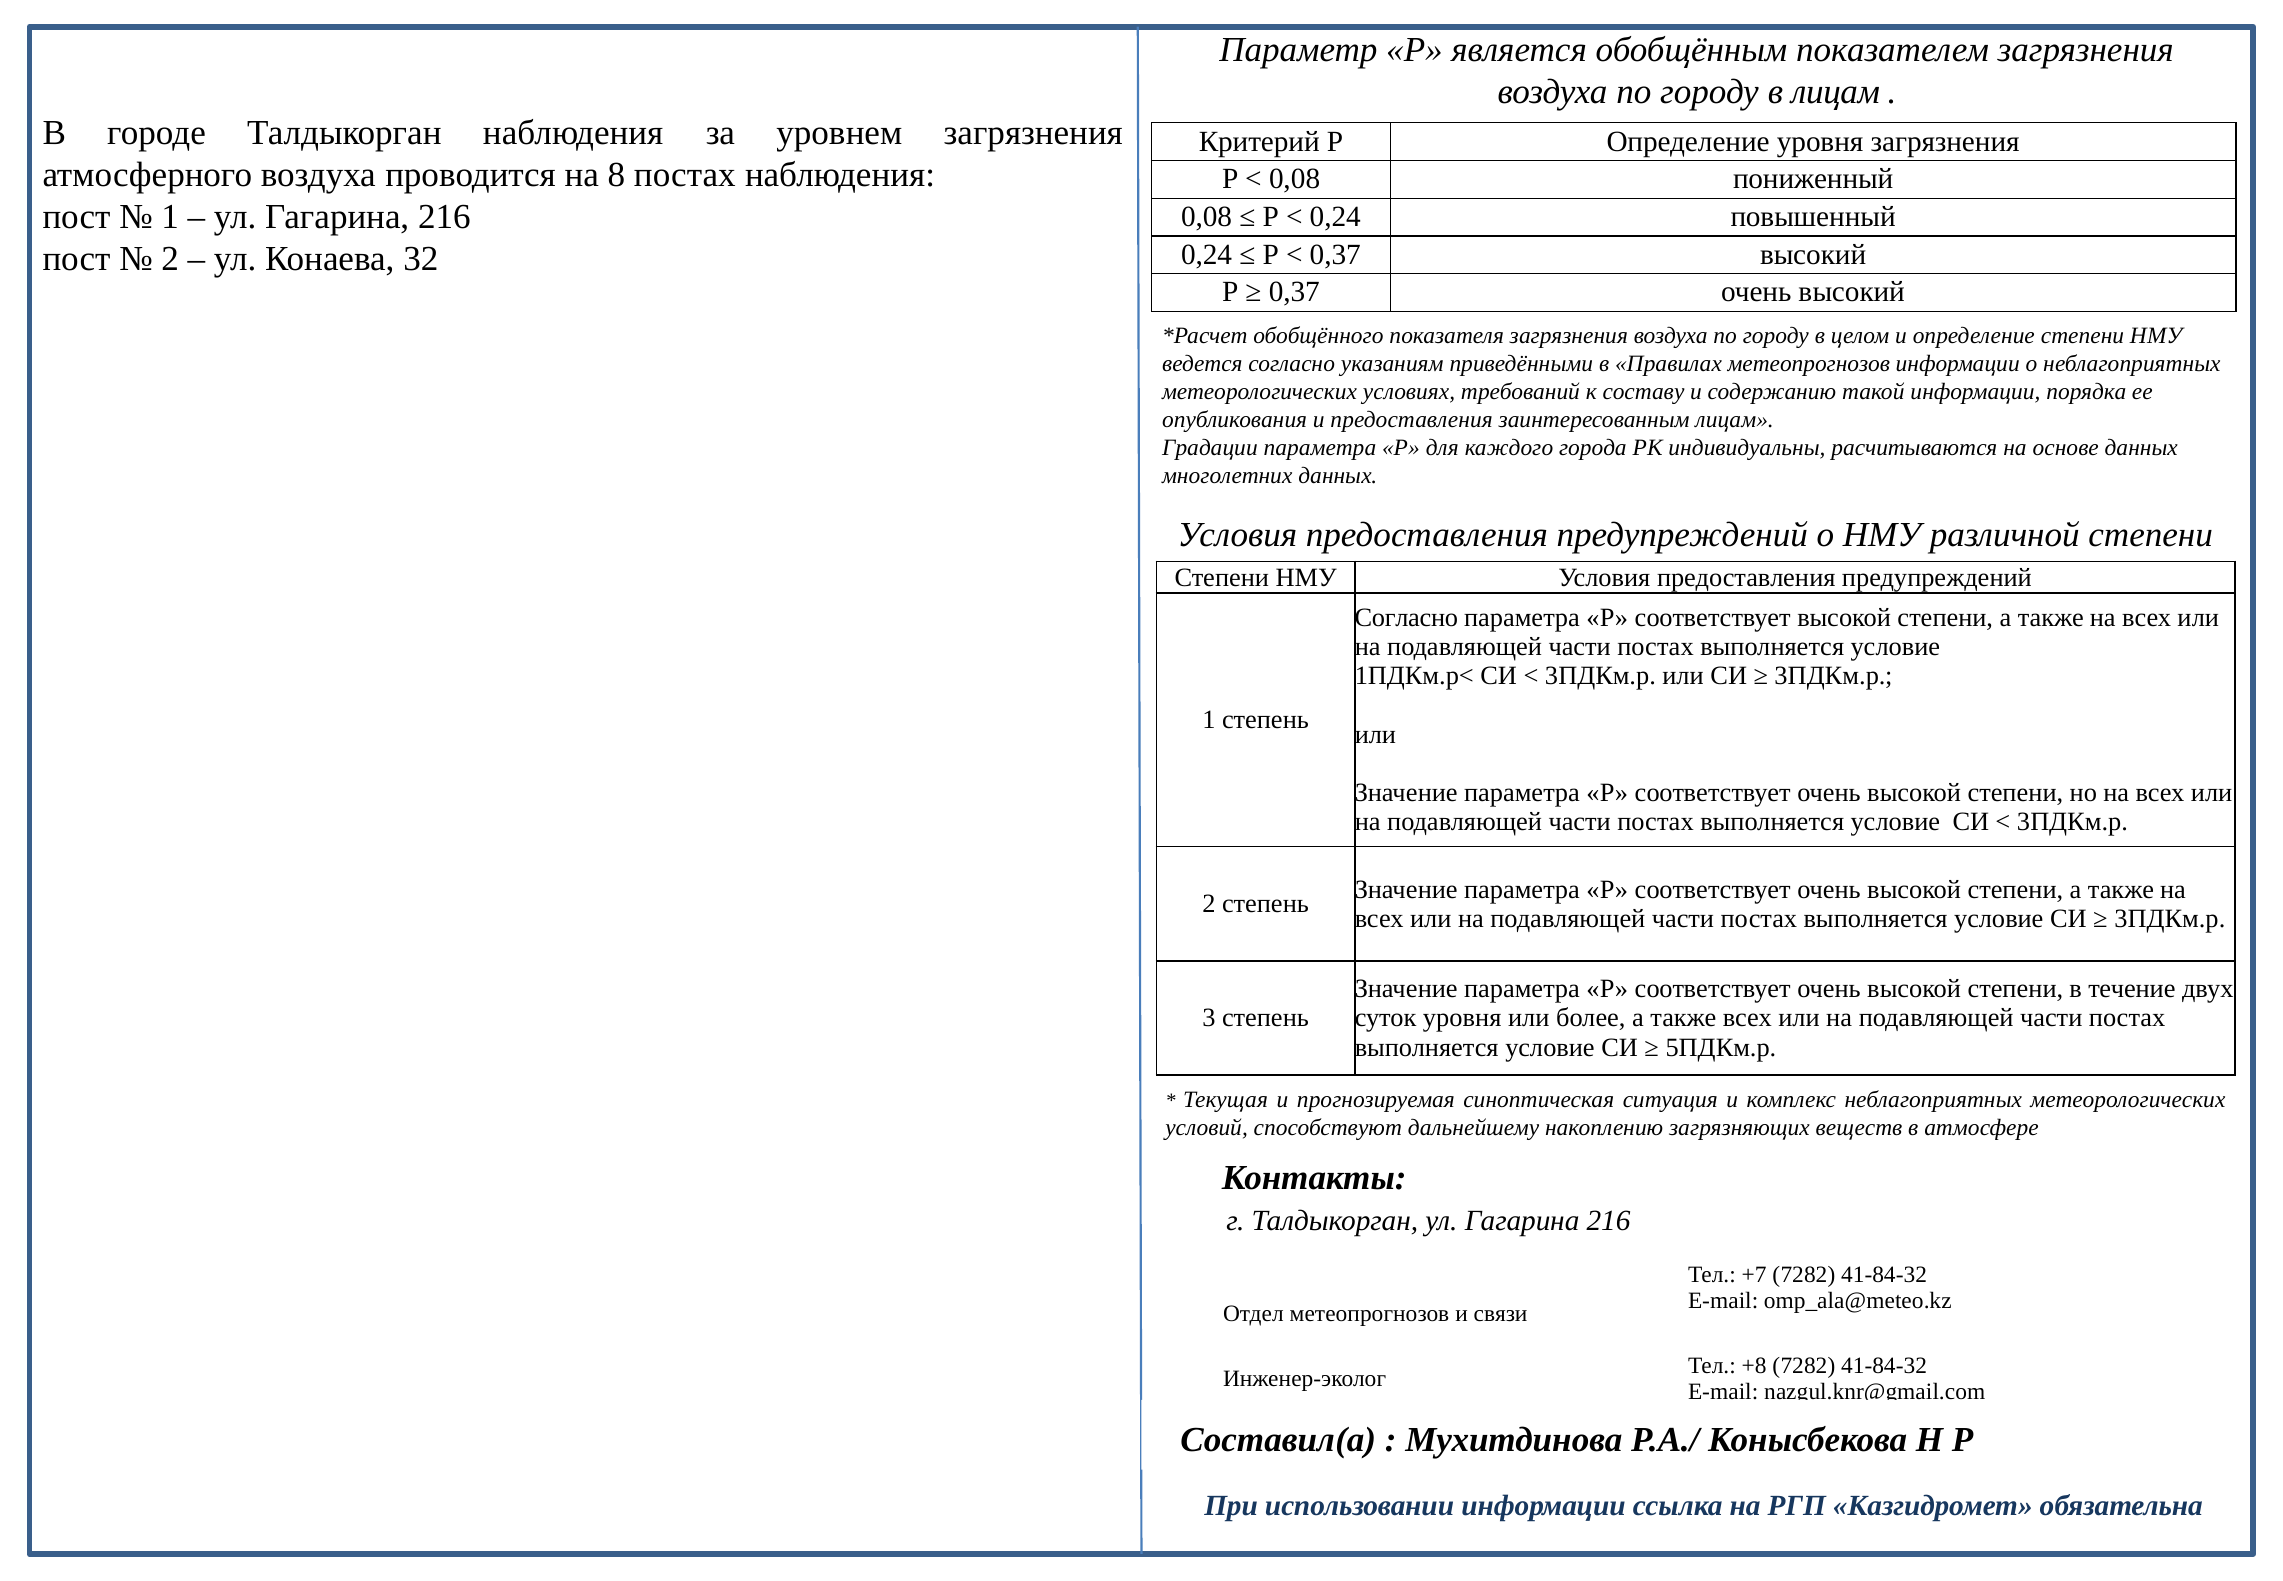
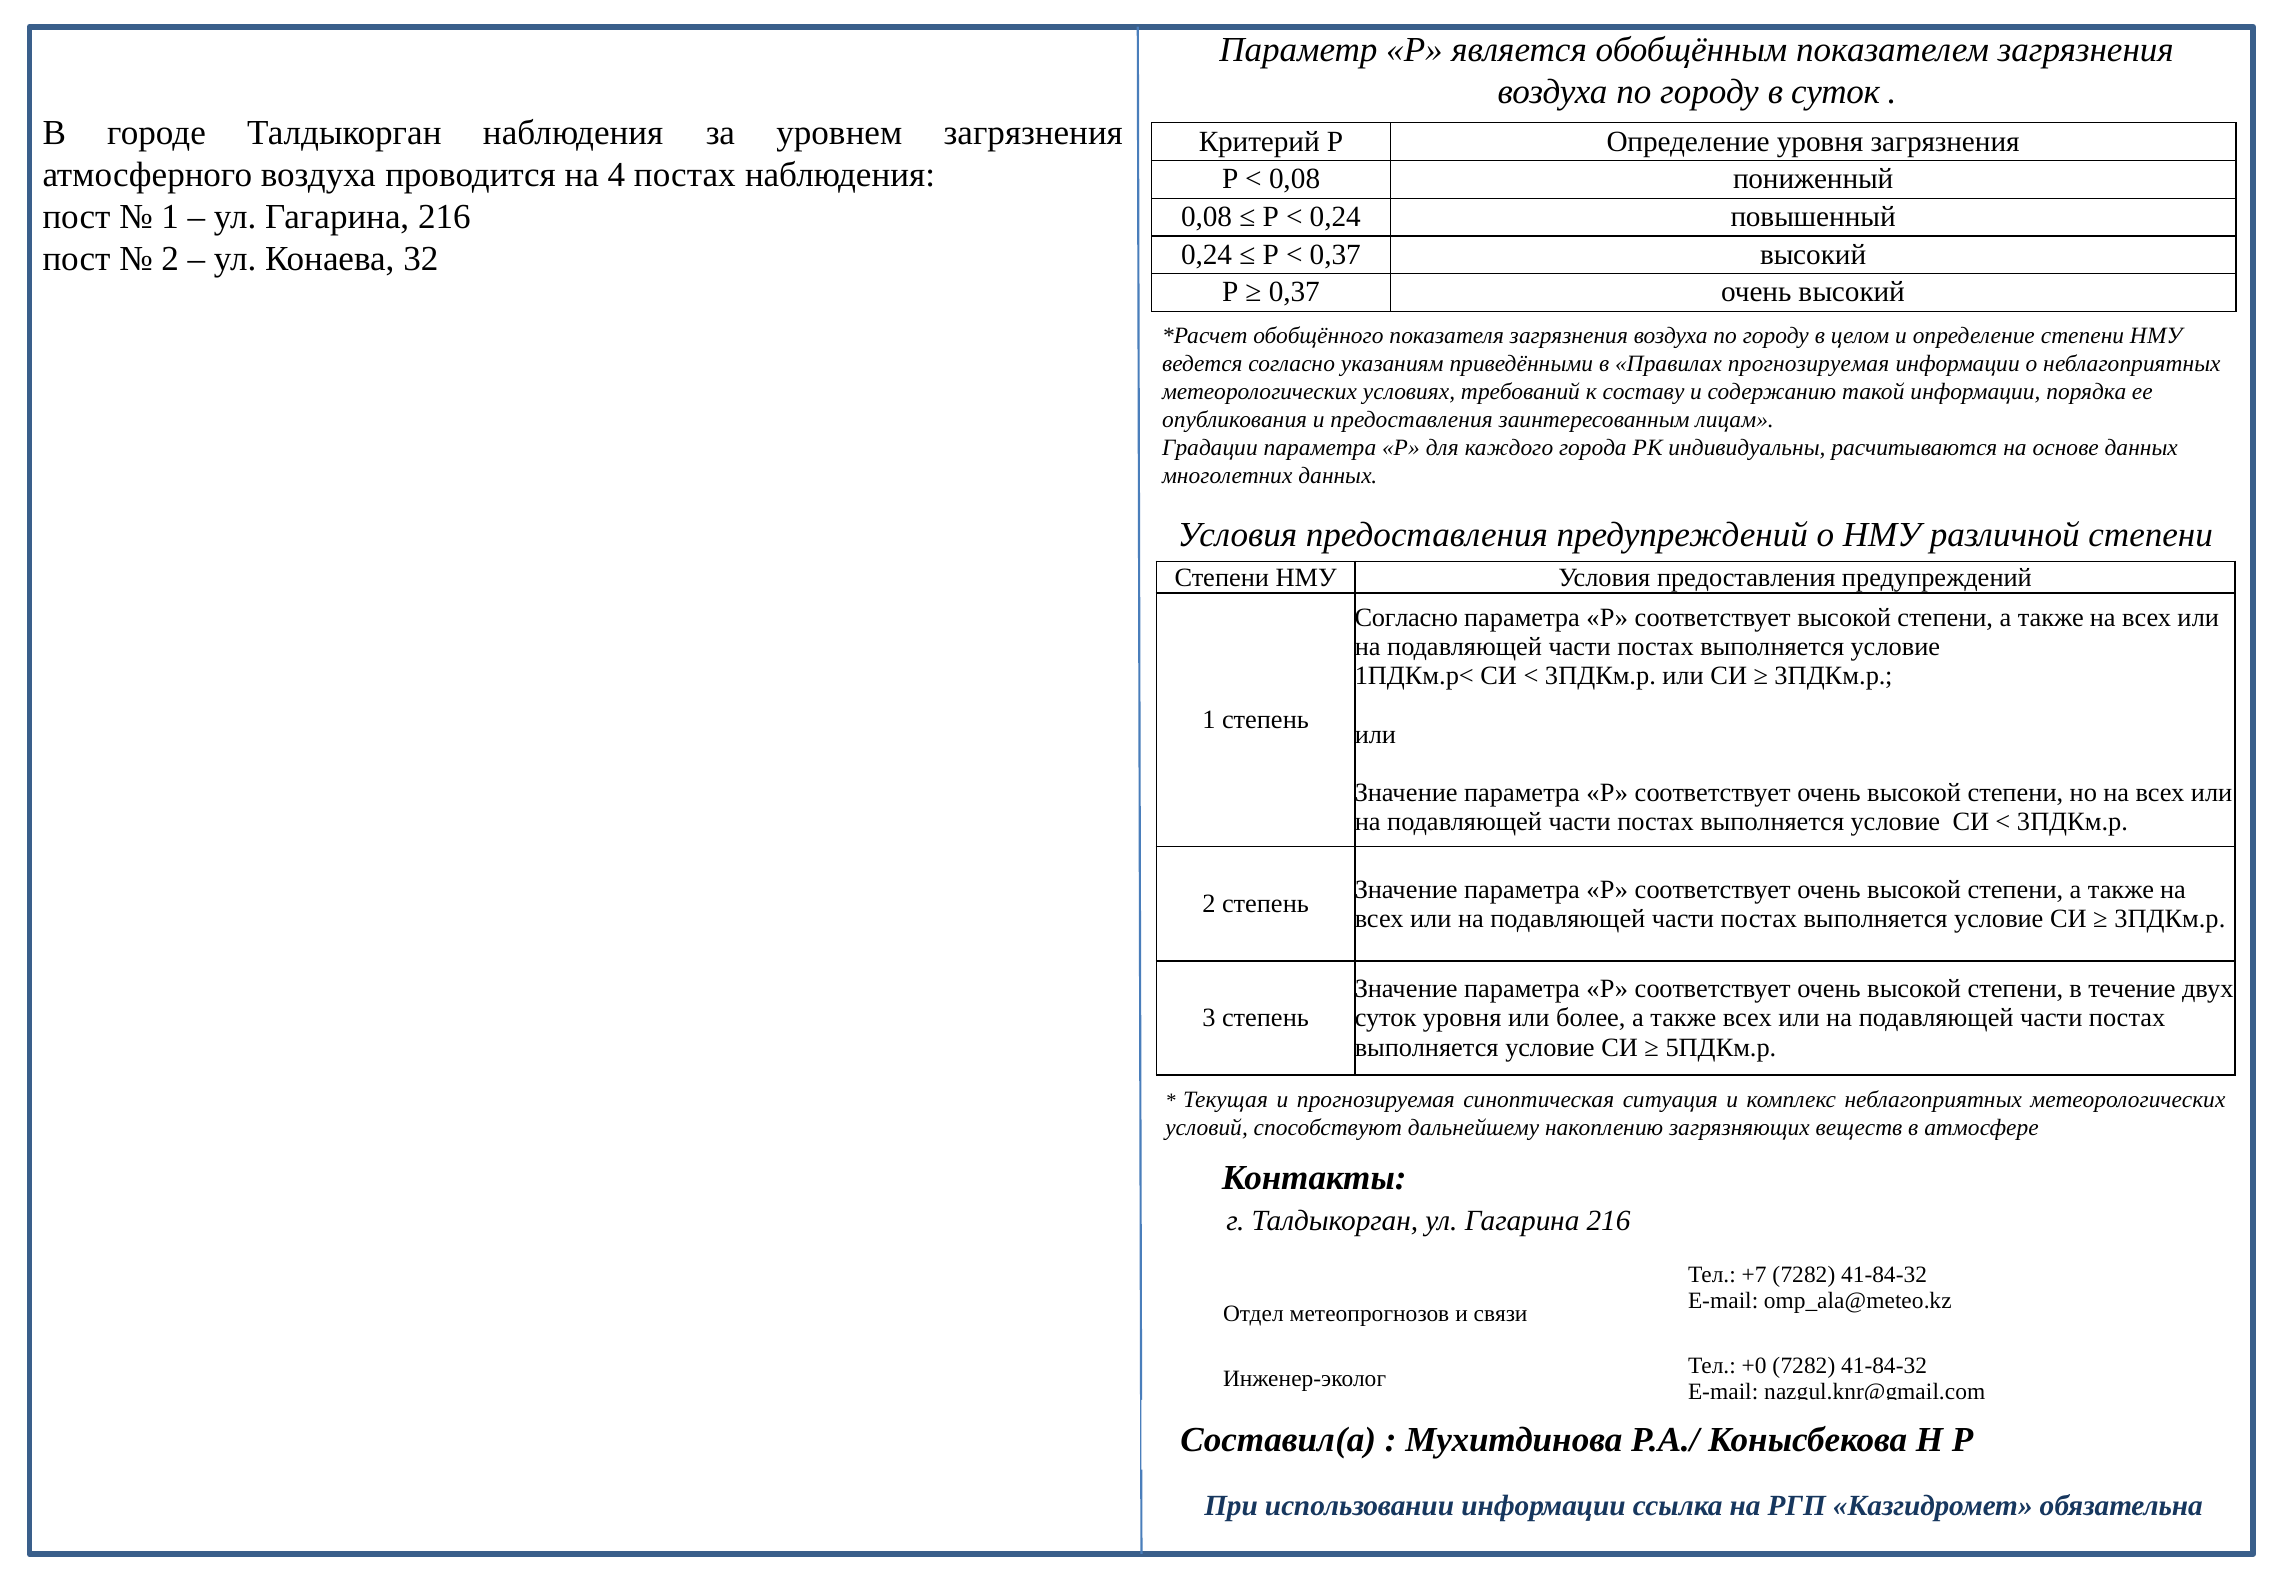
в лицам: лицам -> суток
8: 8 -> 4
Правилах метеопрогнозов: метеопрогнозов -> прогнозируемая
+8: +8 -> +0
